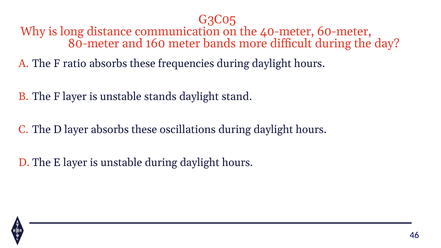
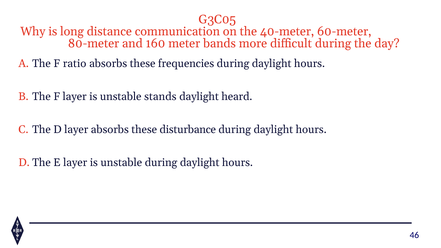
stand: stand -> heard
oscillations: oscillations -> disturbance
